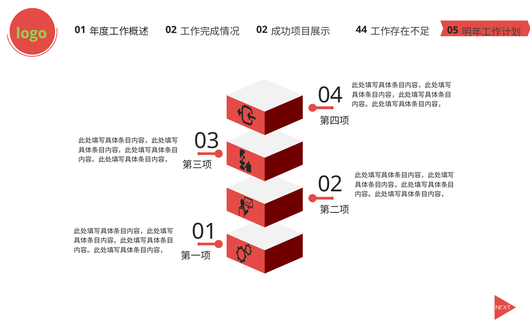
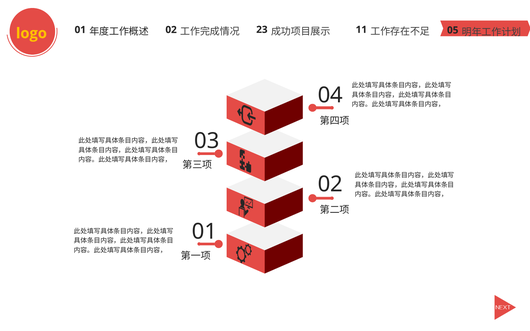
logo colour: light green -> yellow
02 at (262, 30): 02 -> 23
44: 44 -> 11
